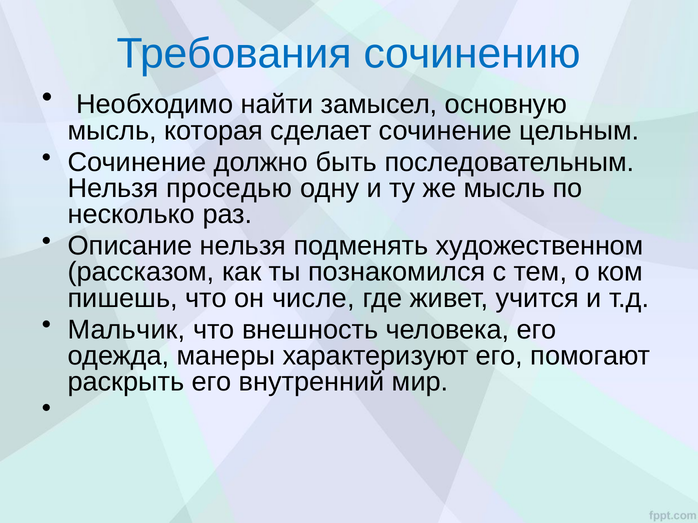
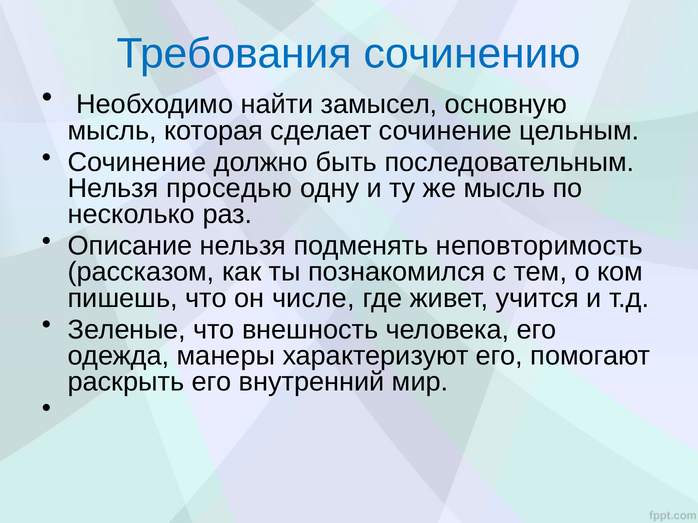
художественном: художественном -> неповторимость
Мальчик: Мальчик -> Зеленые
